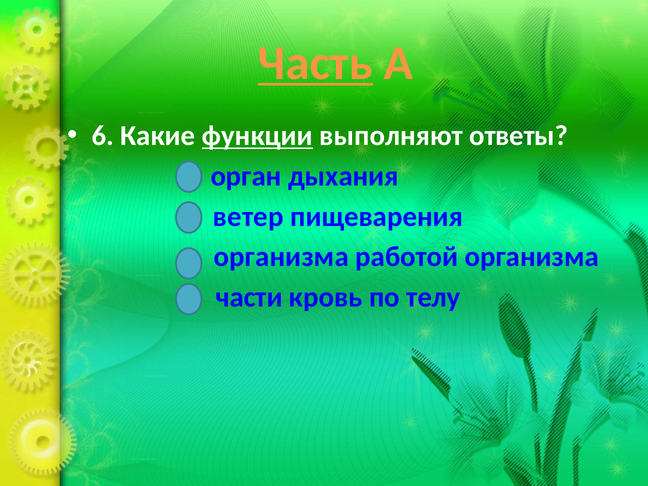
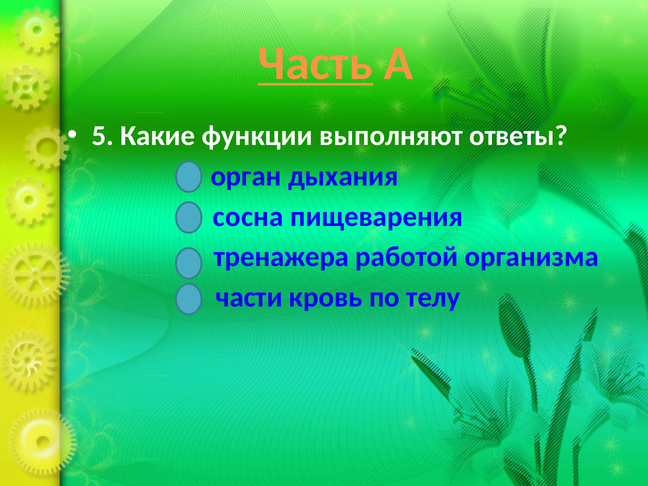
6: 6 -> 5
функции underline: present -> none
ветер: ветер -> сосна
организма at (281, 257): организма -> тренажера
